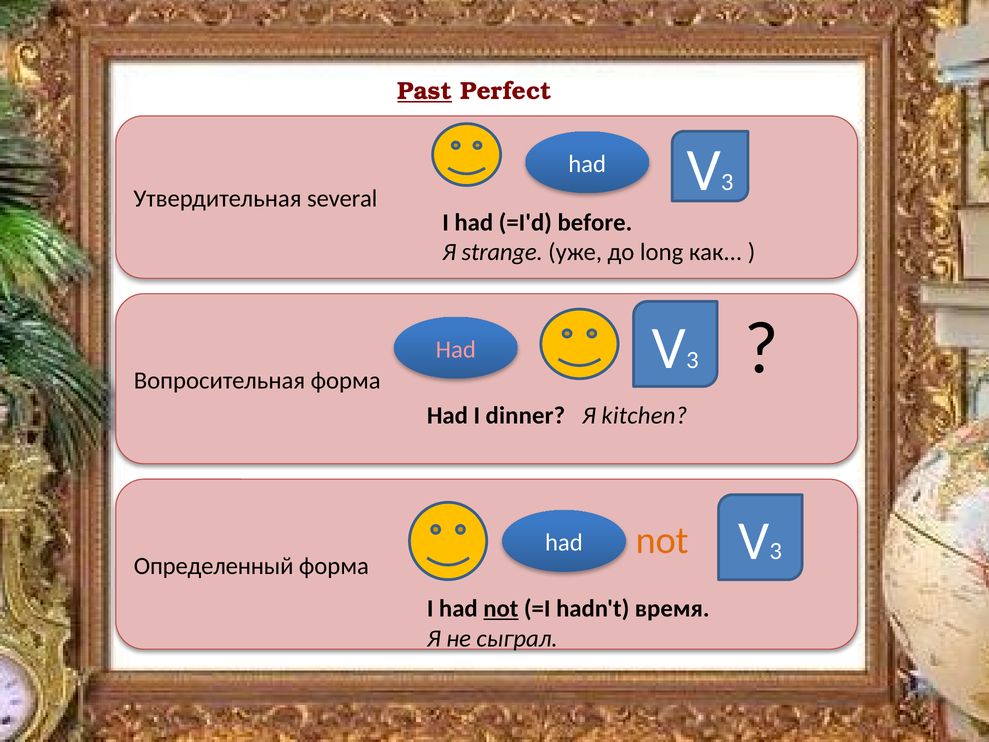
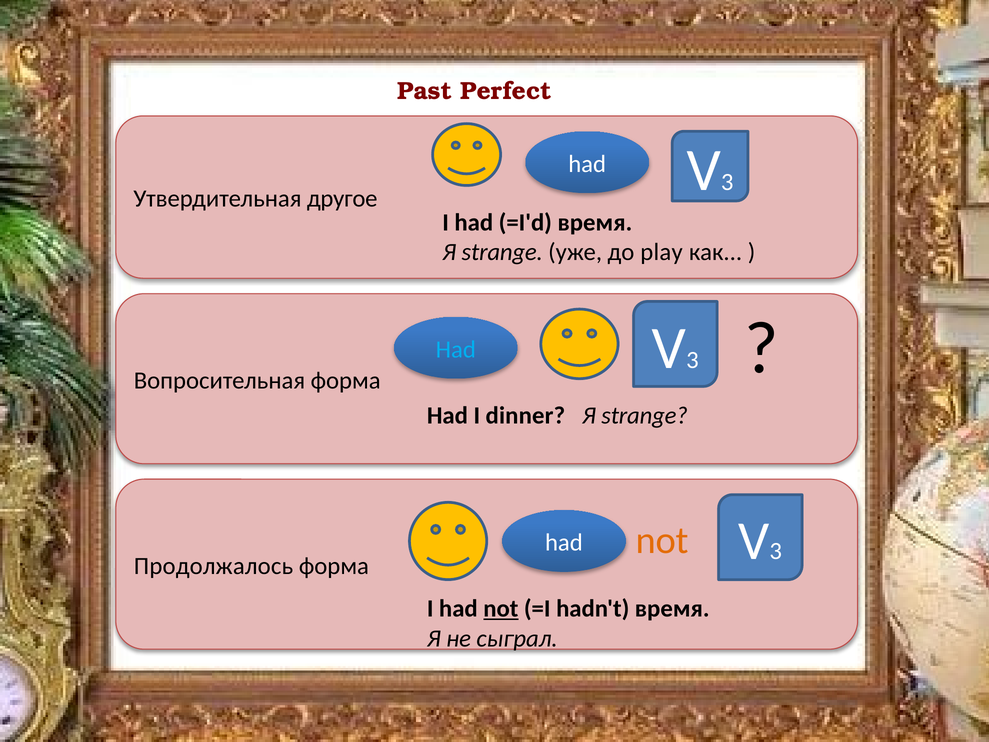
Past underline: present -> none
several: several -> другое
=I'd before: before -> время
long: long -> play
Had at (456, 349) colour: pink -> light blue
kitchen at (644, 415): kitchen -> strange
Определенный: Определенный -> Продолжалось
